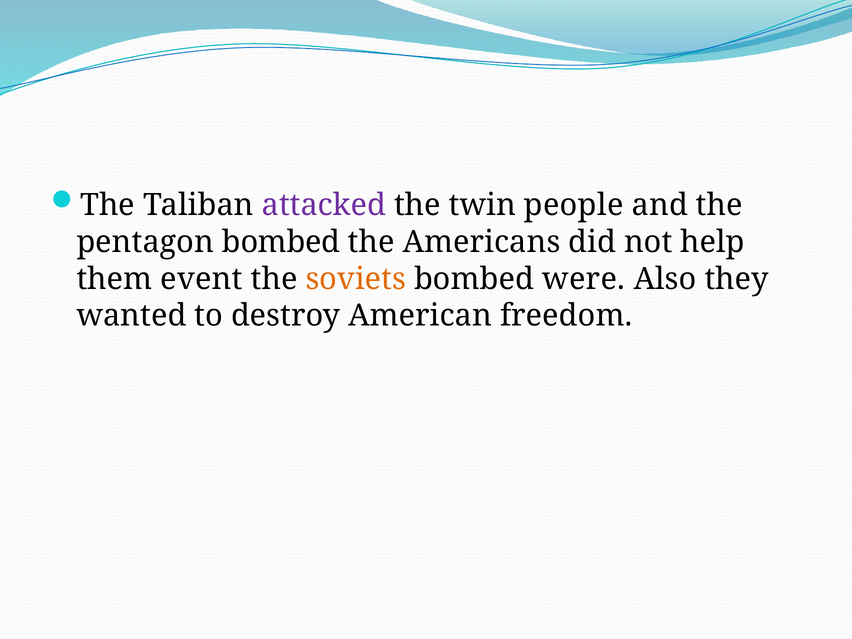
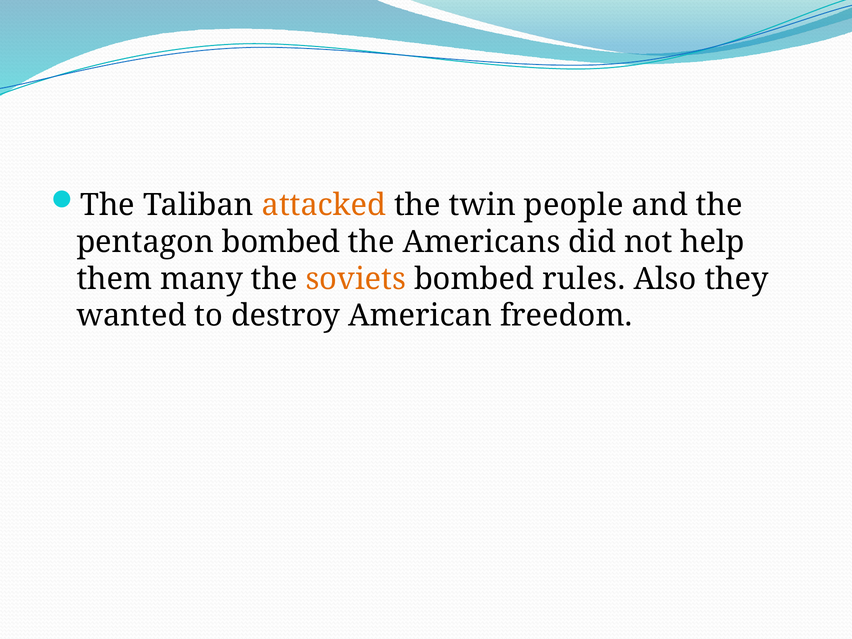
attacked colour: purple -> orange
event: event -> many
were: were -> rules
